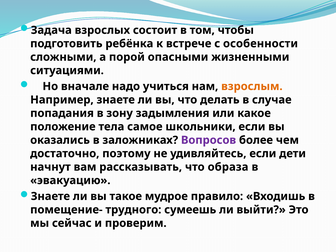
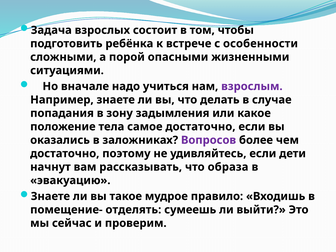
взрослым colour: orange -> purple
самое школьники: школьники -> достаточно
трудного: трудного -> отделять
